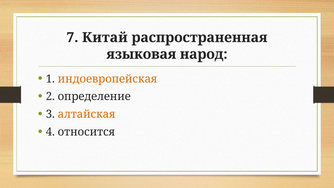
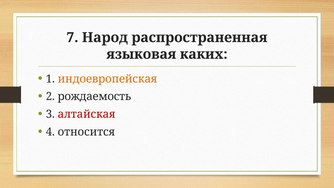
Китай: Китай -> Народ
народ: народ -> каких
определение: определение -> рождаемость
алтайская colour: orange -> red
